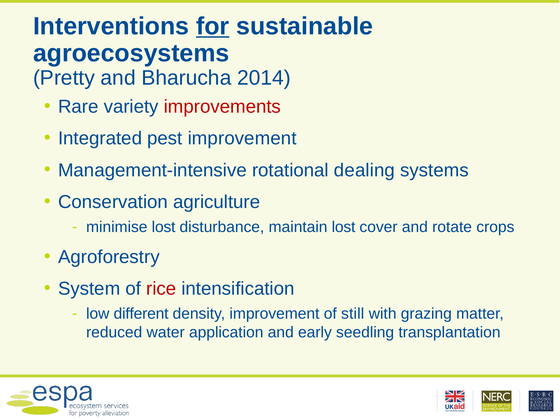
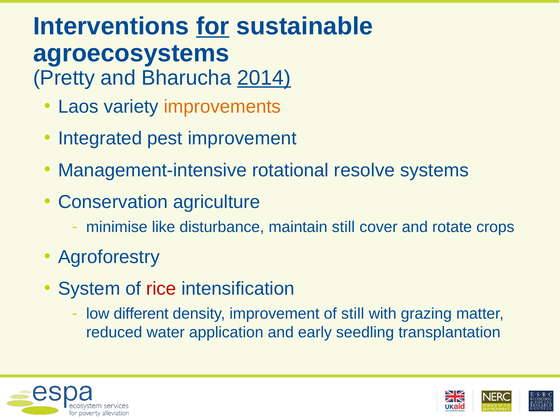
2014 underline: none -> present
Rare: Rare -> Laos
improvements colour: red -> orange
dealing: dealing -> resolve
minimise lost: lost -> like
maintain lost: lost -> still
